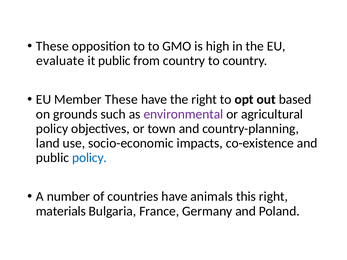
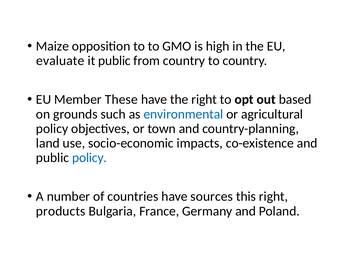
These at (52, 46): These -> Maize
environmental colour: purple -> blue
animals: animals -> sources
materials: materials -> products
